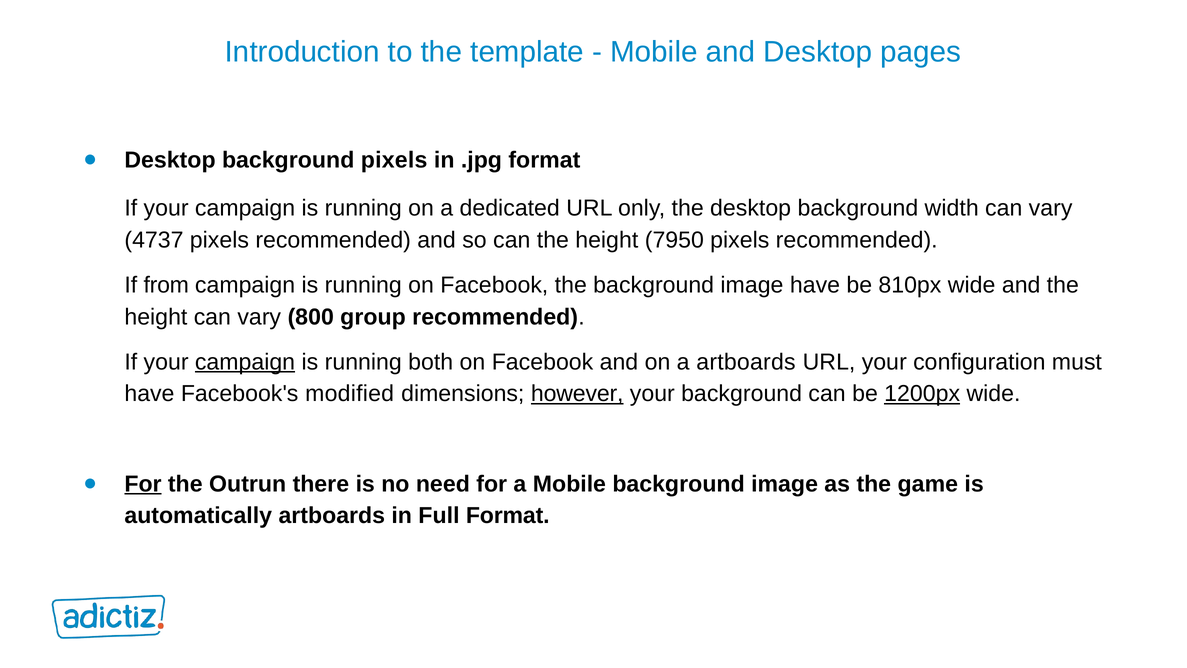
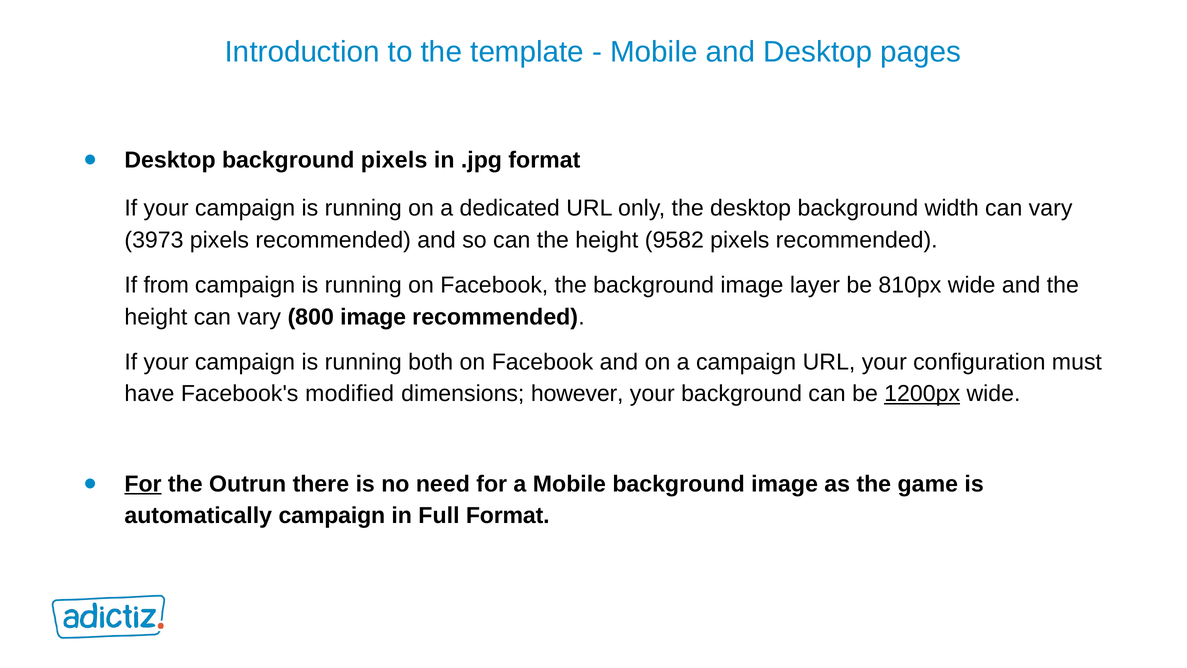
4737: 4737 -> 3973
7950: 7950 -> 9582
image have: have -> layer
800 group: group -> image
campaign at (245, 362) underline: present -> none
a artboards: artboards -> campaign
however underline: present -> none
automatically artboards: artboards -> campaign
